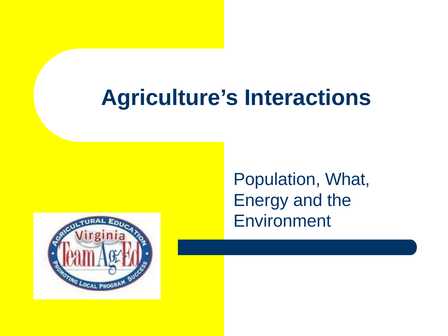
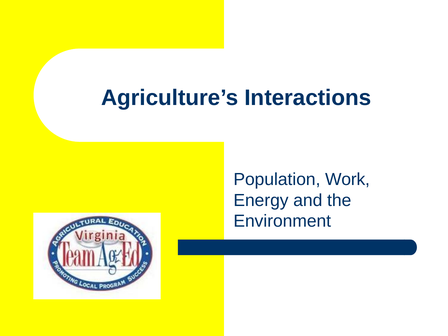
What: What -> Work
